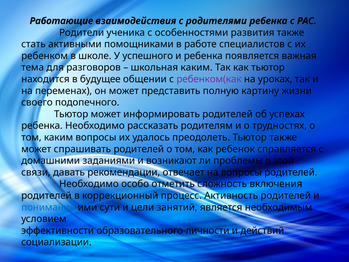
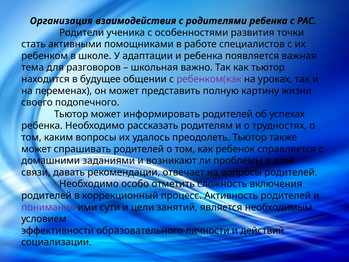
Работающие: Работающие -> Организация
развития также: также -> точки
успешного: успешного -> адаптации
школьная каким: каким -> важно
понимание colour: blue -> purple
